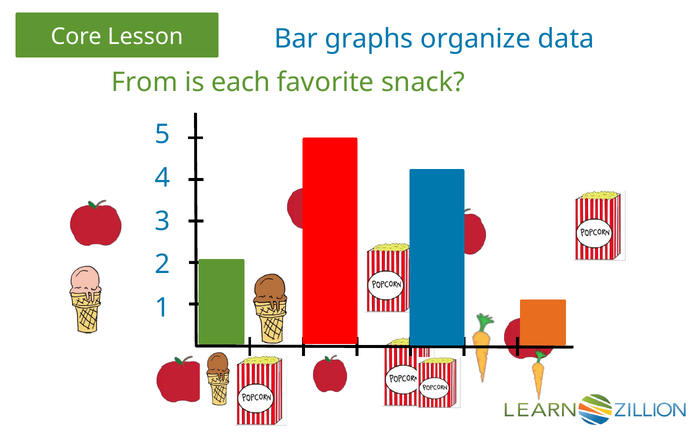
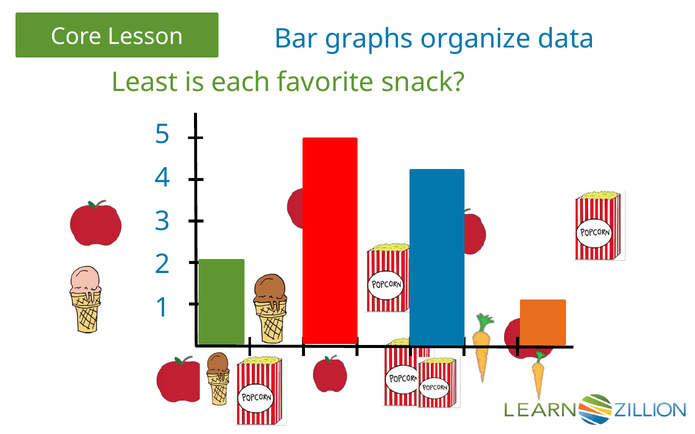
From: From -> Least
